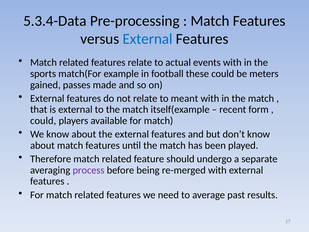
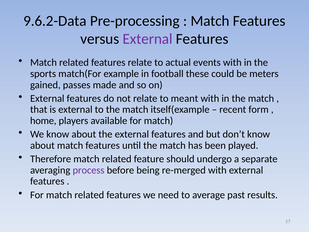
5.3.4-Data: 5.3.4-Data -> 9.6.2-Data
External at (148, 39) colour: blue -> purple
could at (43, 121): could -> home
